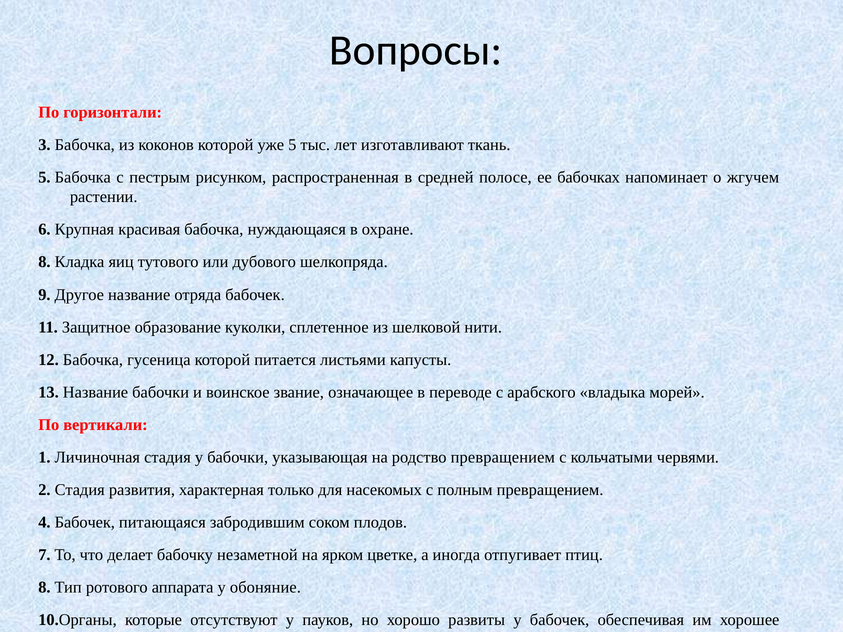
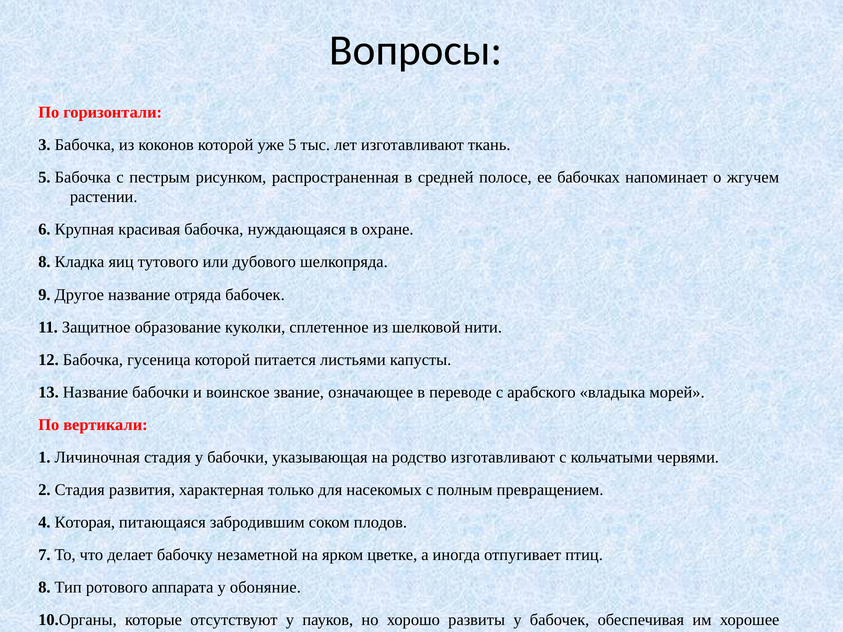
родство превращением: превращением -> изготавливают
4 Бабочек: Бабочек -> Которая
